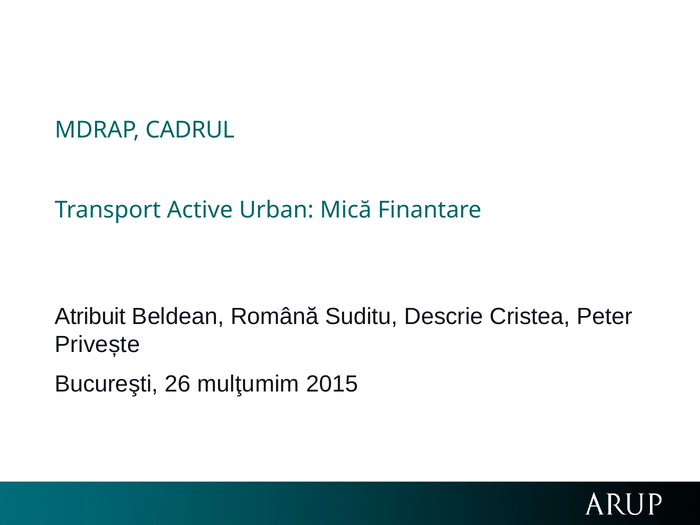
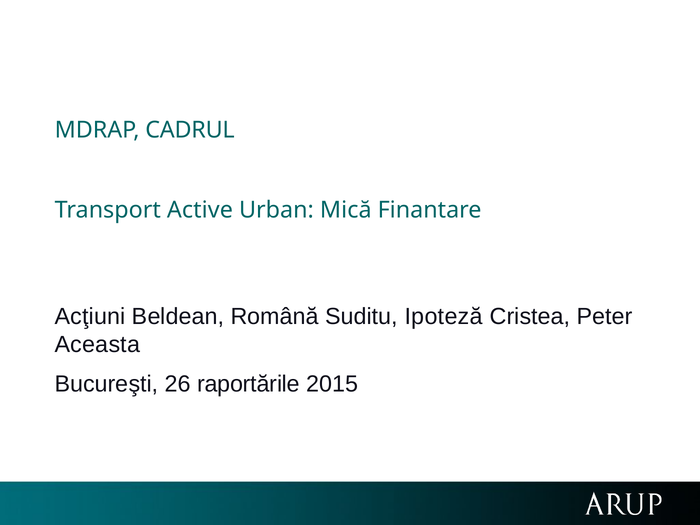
Atribuit: Atribuit -> Acţiuni
Descrie: Descrie -> Ipoteză
Privește: Privește -> Aceasta
mulţumim: mulţumim -> raportările
